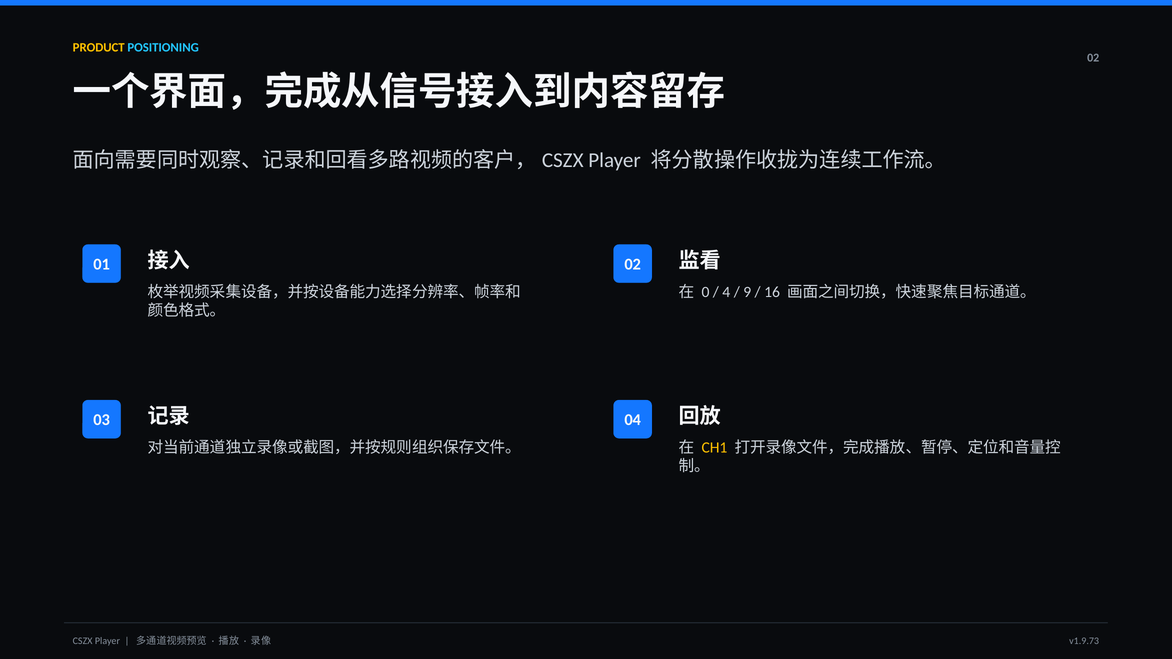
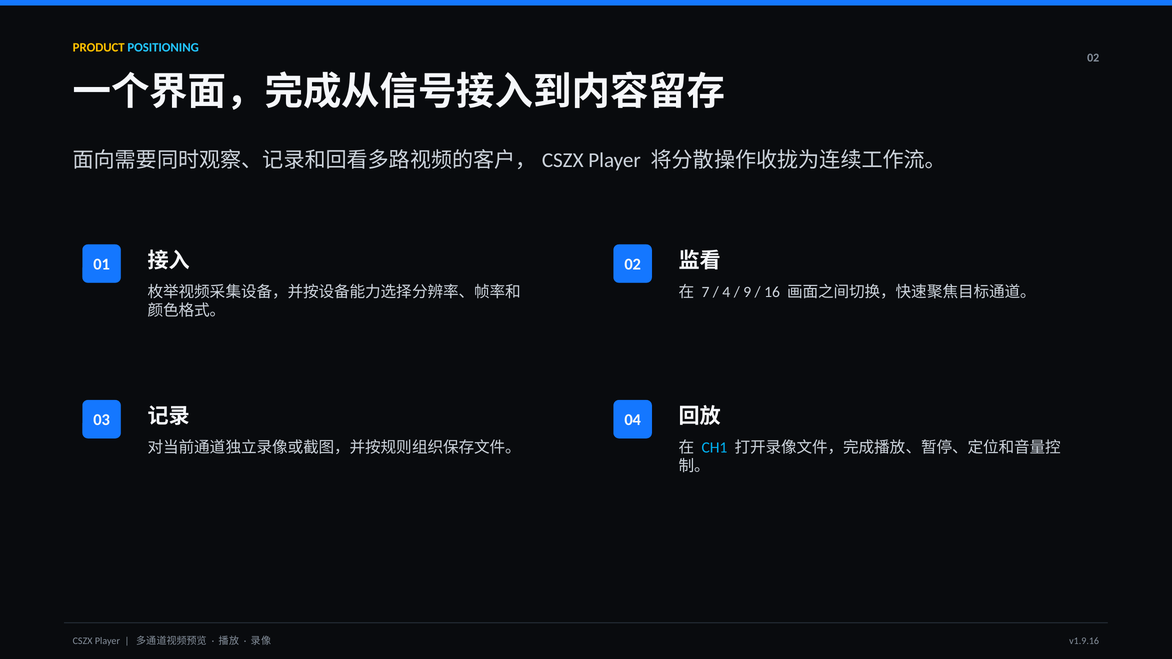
0: 0 -> 7
CH1 colour: yellow -> light blue
v1.9.73: v1.9.73 -> v1.9.16
